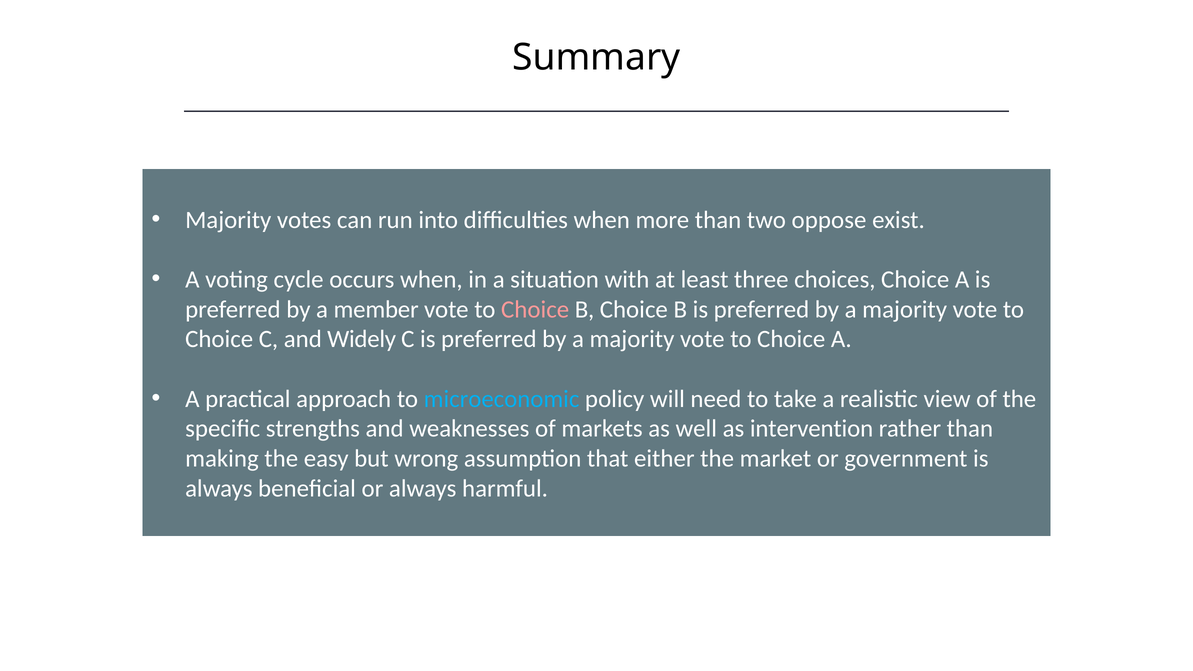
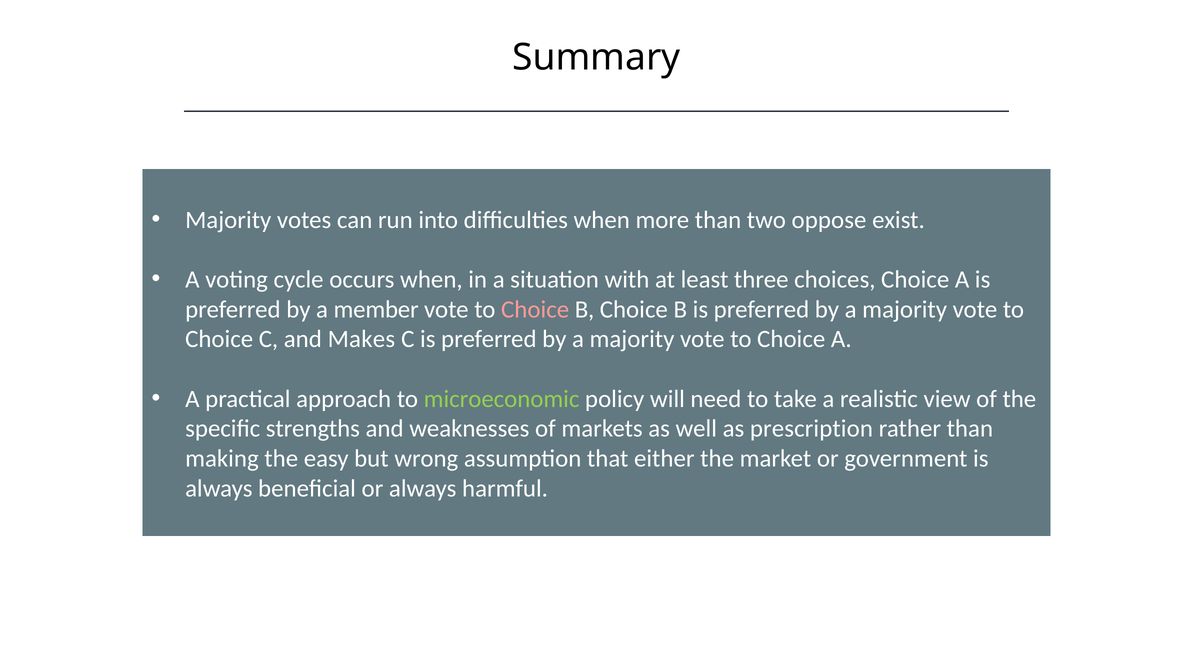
Widely: Widely -> Makes
microeconomic colour: light blue -> light green
intervention: intervention -> prescription
